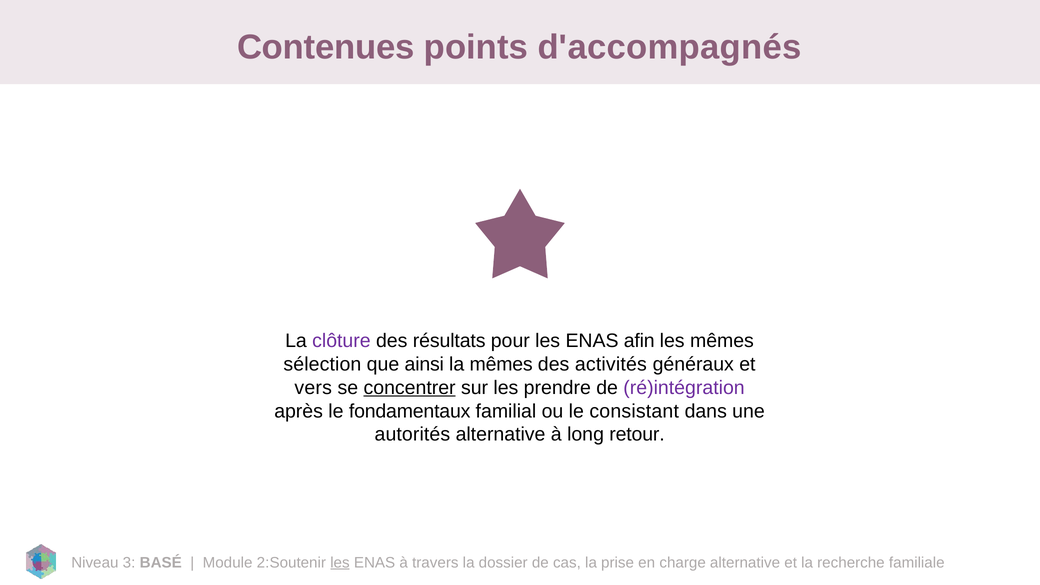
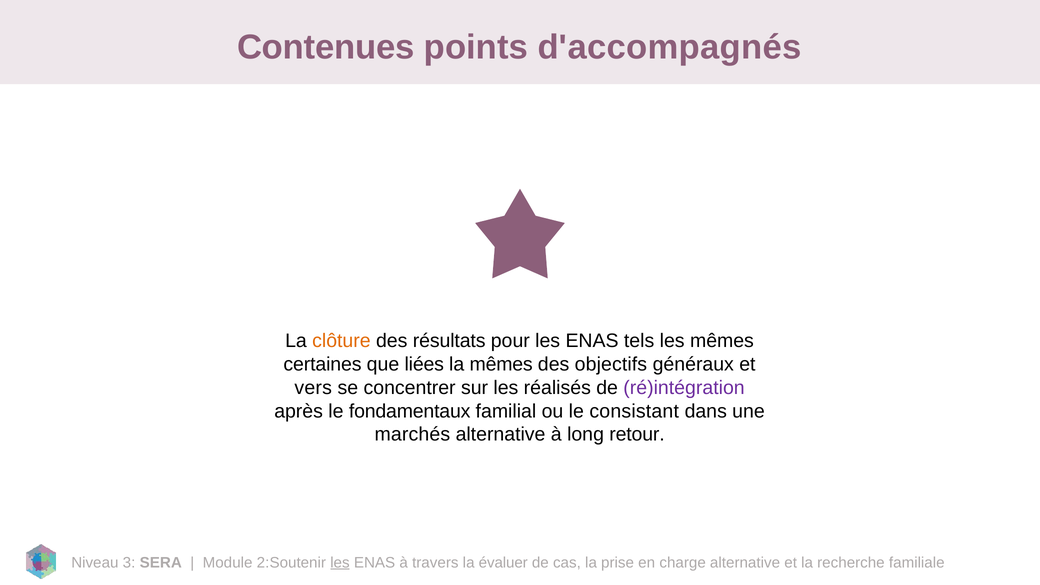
clôture colour: purple -> orange
afin: afin -> tels
sélection: sélection -> certaines
ainsi: ainsi -> liées
activités: activités -> objectifs
concentrer underline: present -> none
prendre: prendre -> réalisés
autorités: autorités -> marchés
BASÉ: BASÉ -> SERA
dossier: dossier -> évaluer
